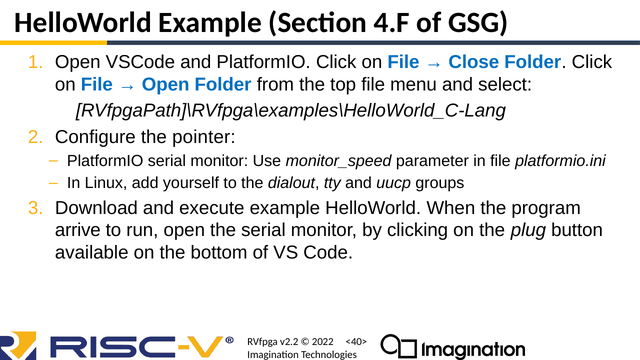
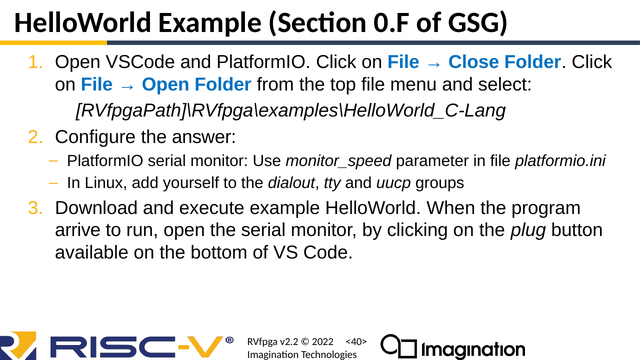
4.F: 4.F -> 0.F
pointer: pointer -> answer
